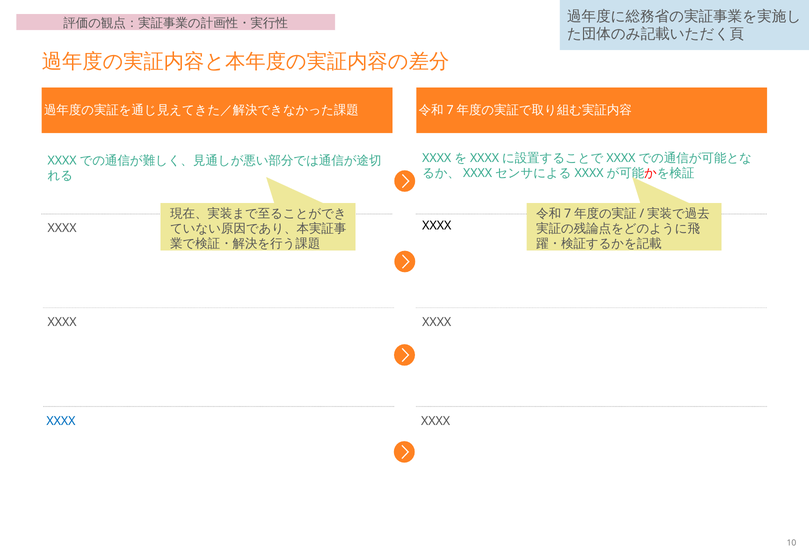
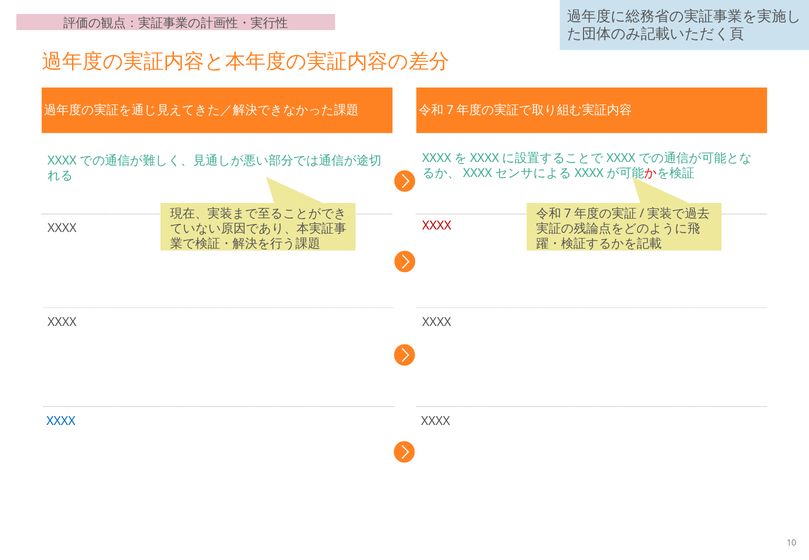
XXXX at (437, 226) colour: black -> red
